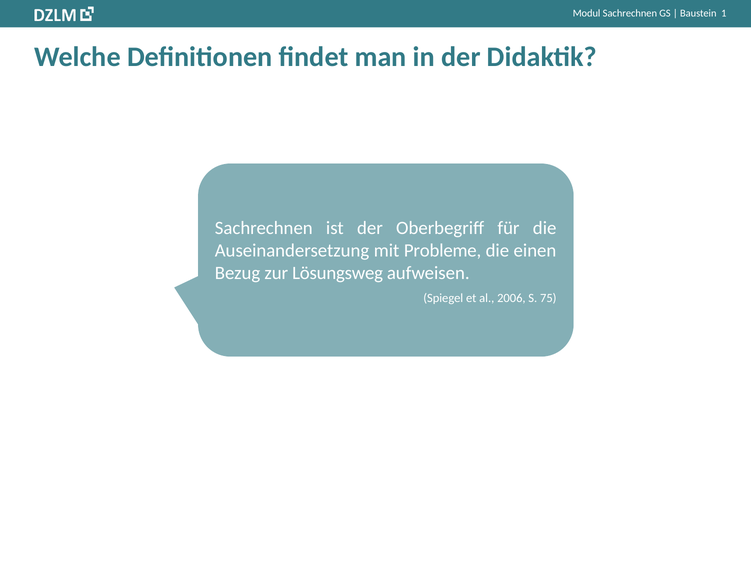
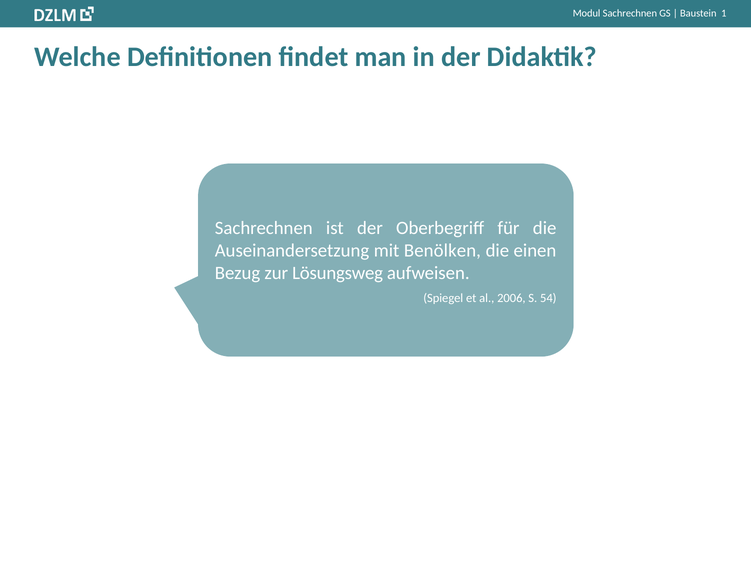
Probleme: Probleme -> Benölken
75: 75 -> 54
